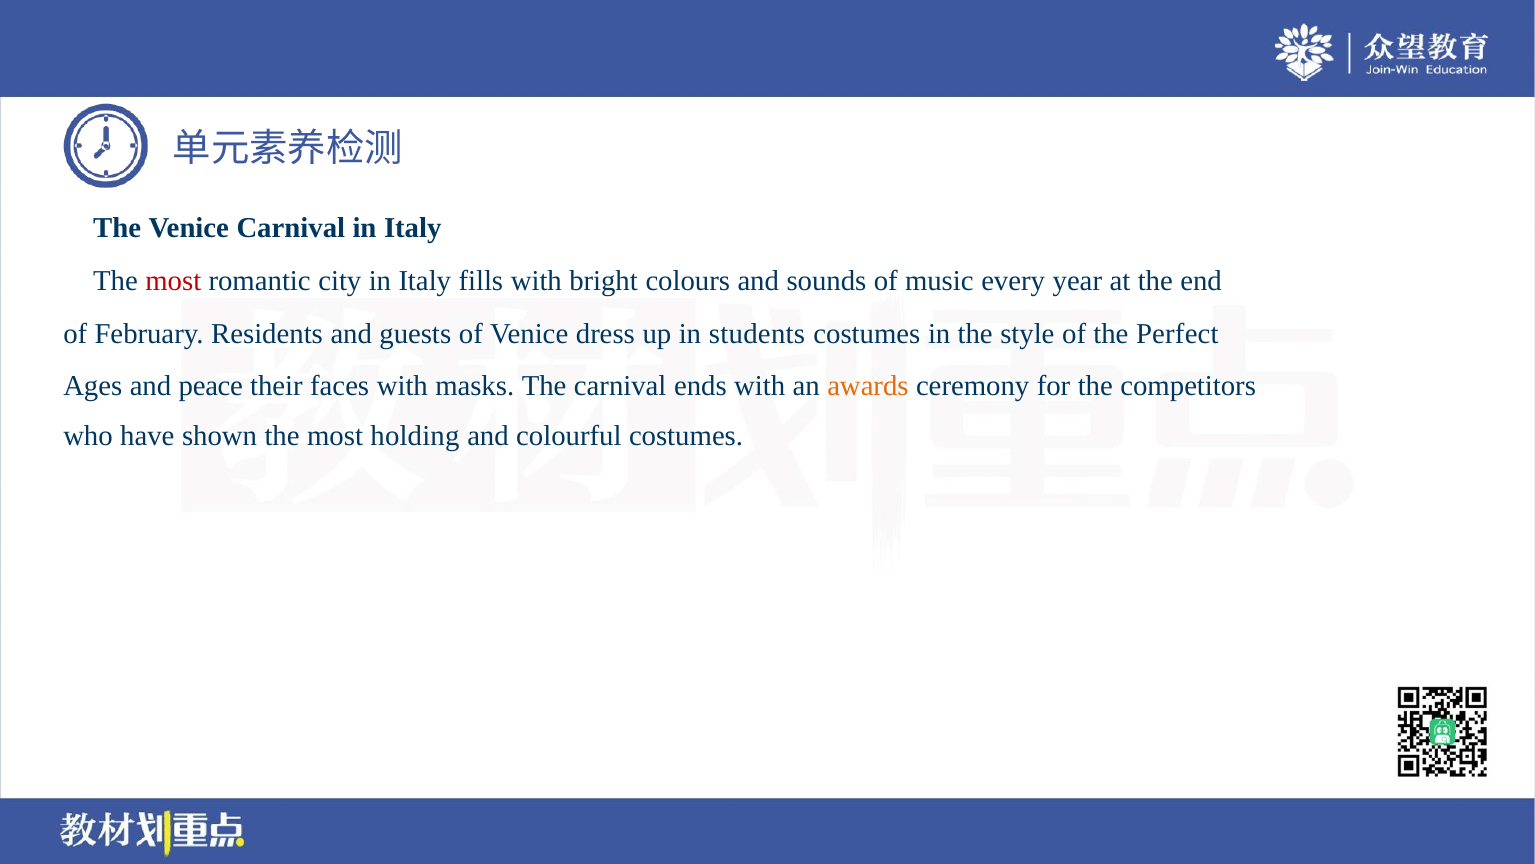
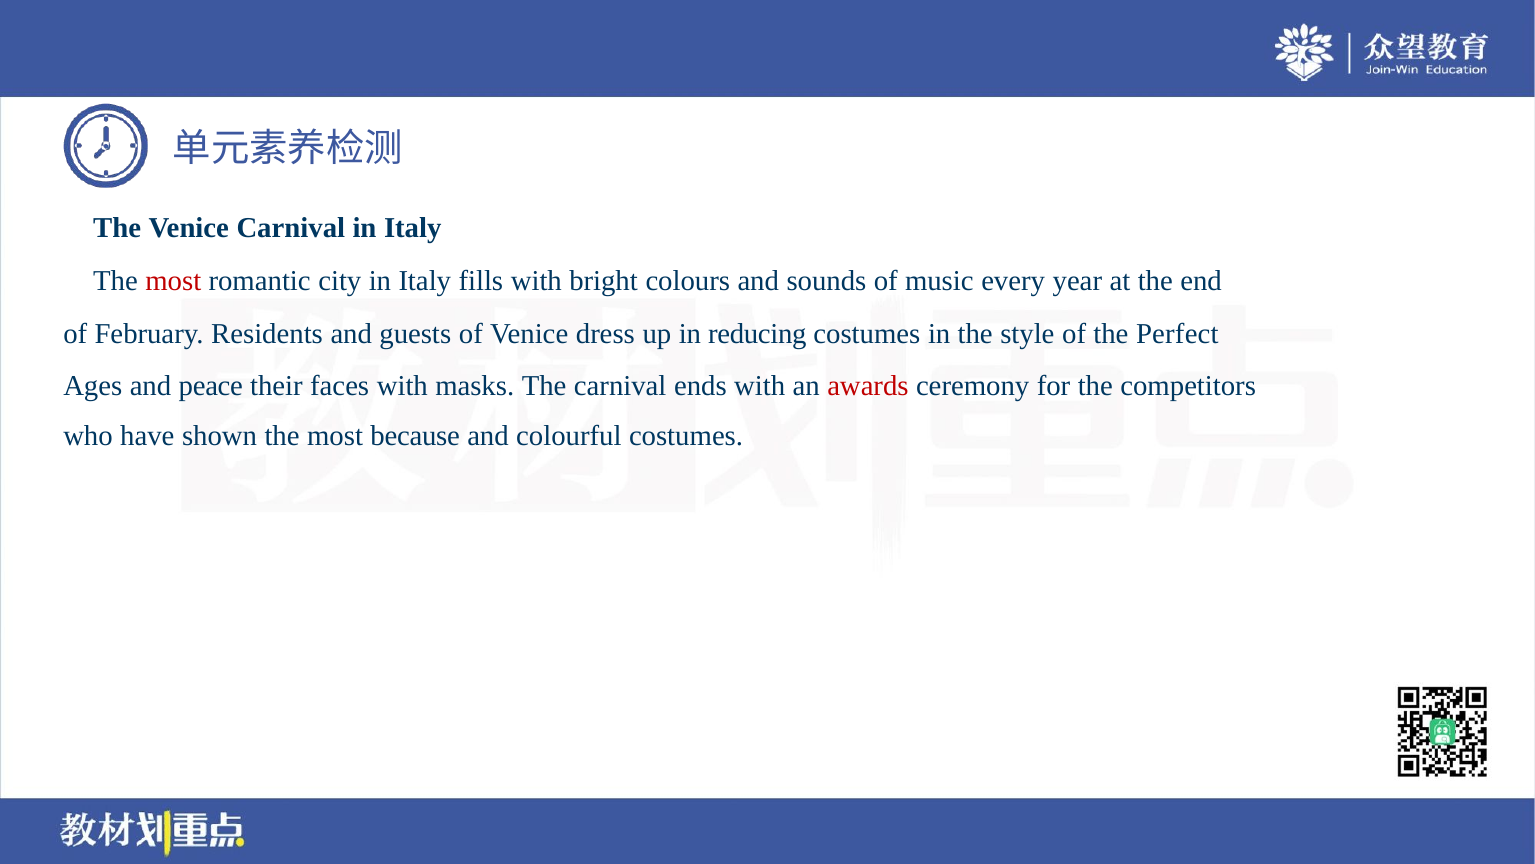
students: students -> reducing
awards colour: orange -> red
holding: holding -> because
